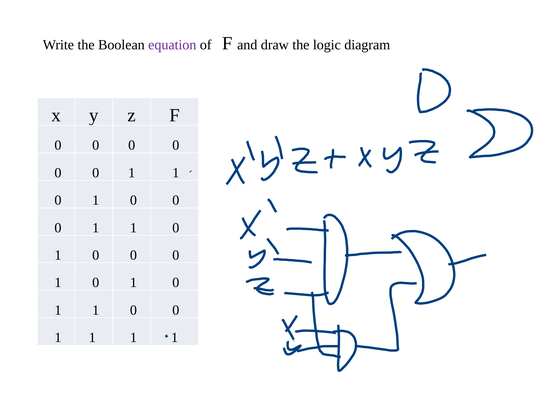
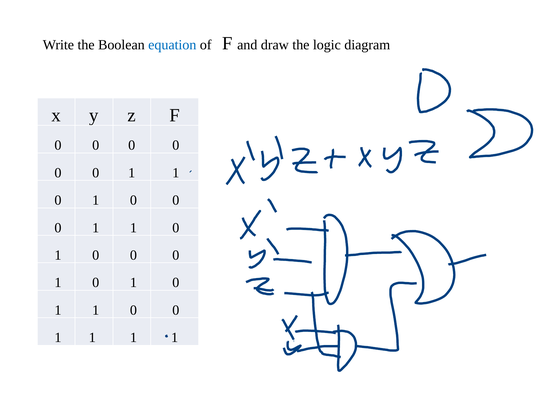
equation colour: purple -> blue
